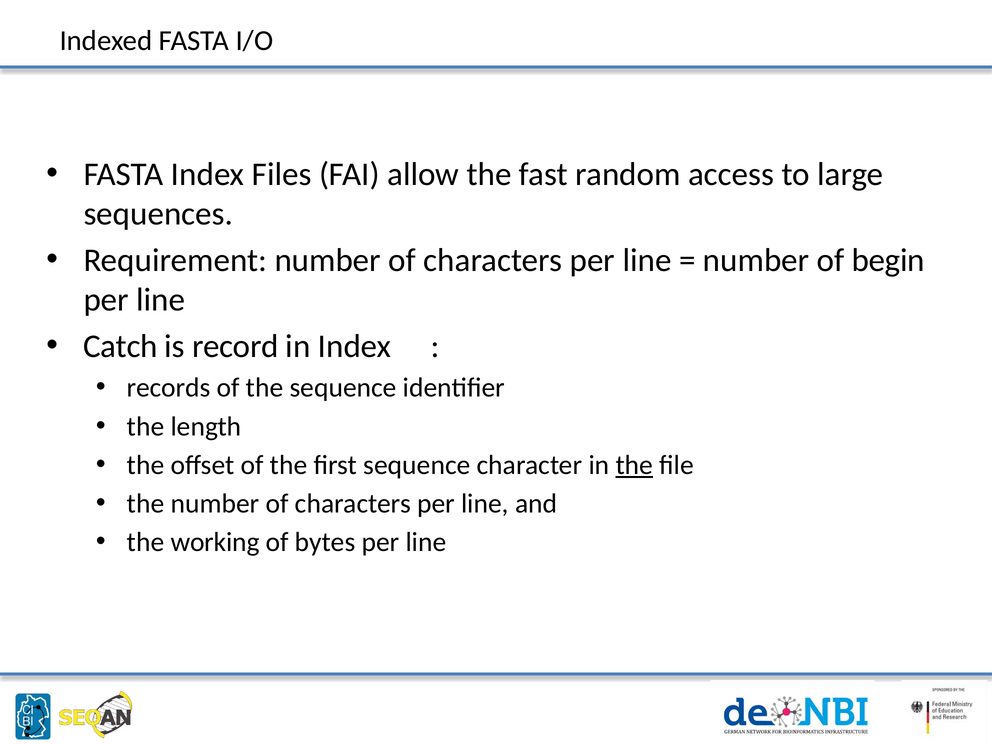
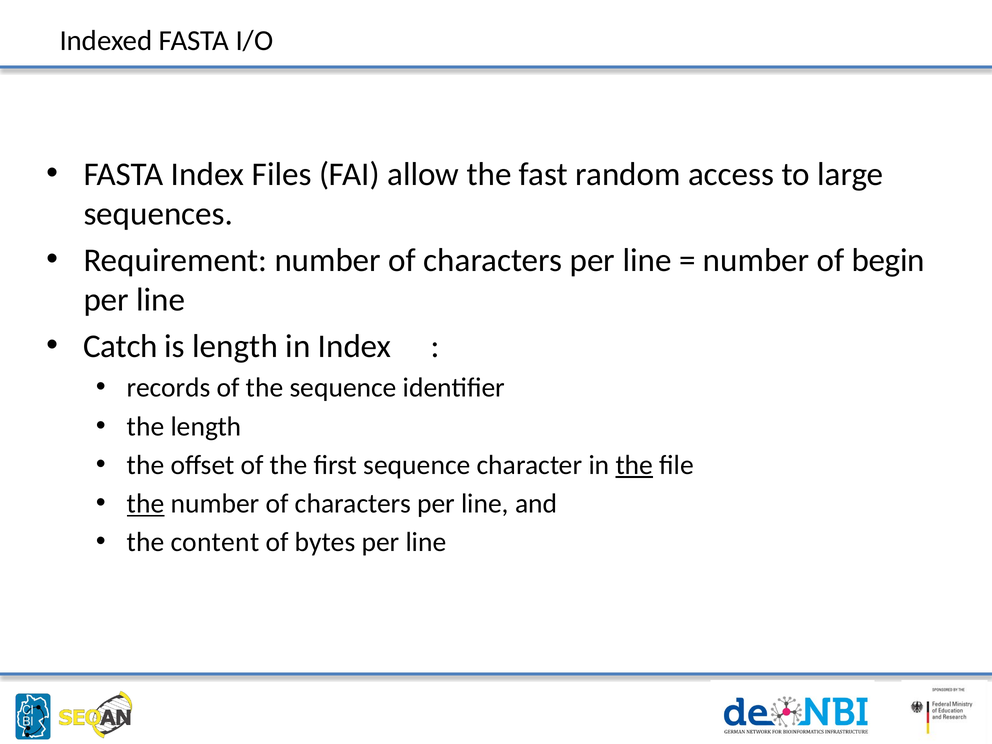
is record: record -> length
the at (146, 504) underline: none -> present
working: working -> content
